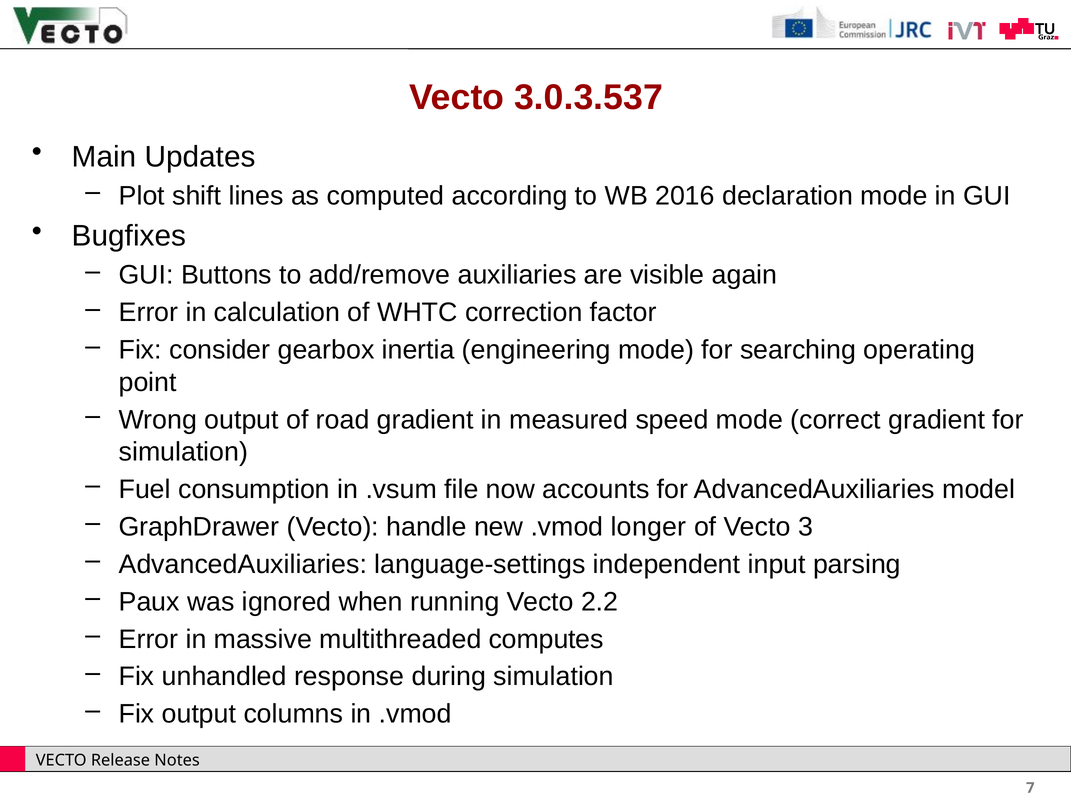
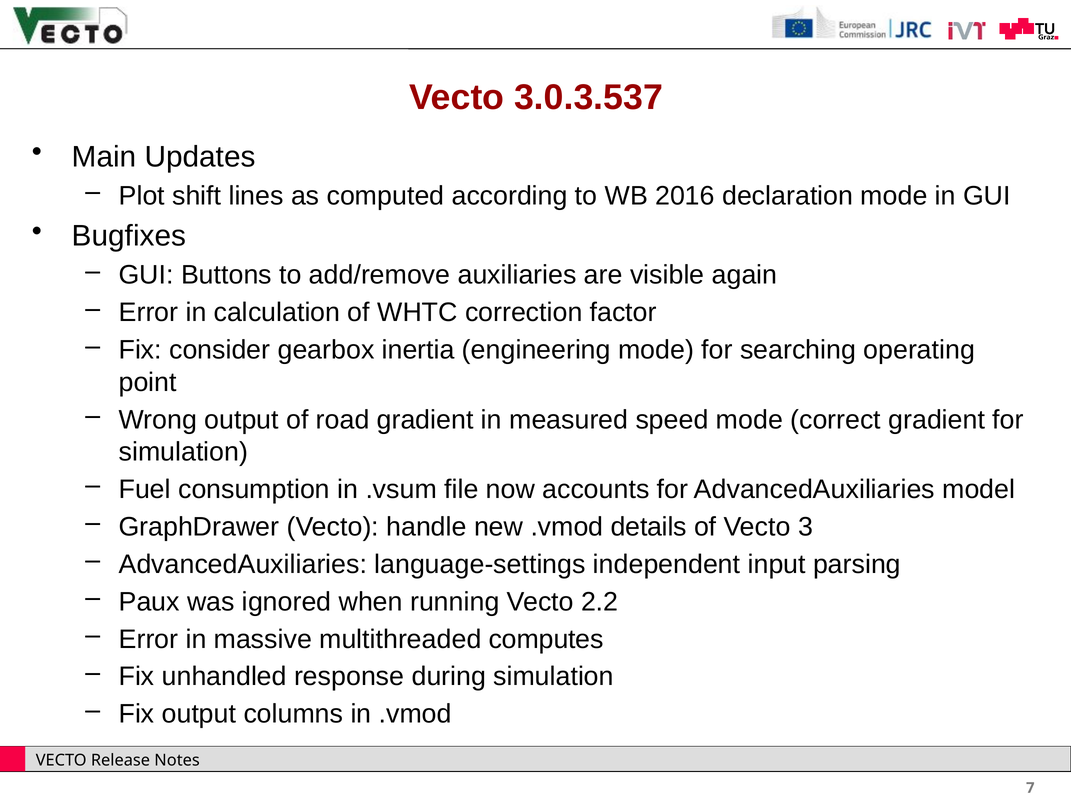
longer: longer -> details
